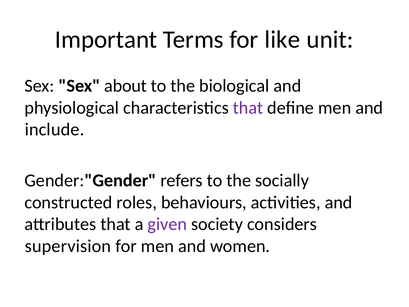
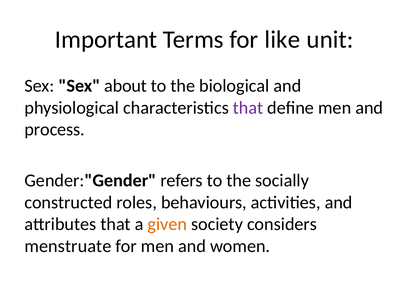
include: include -> process
given colour: purple -> orange
supervision: supervision -> menstruate
